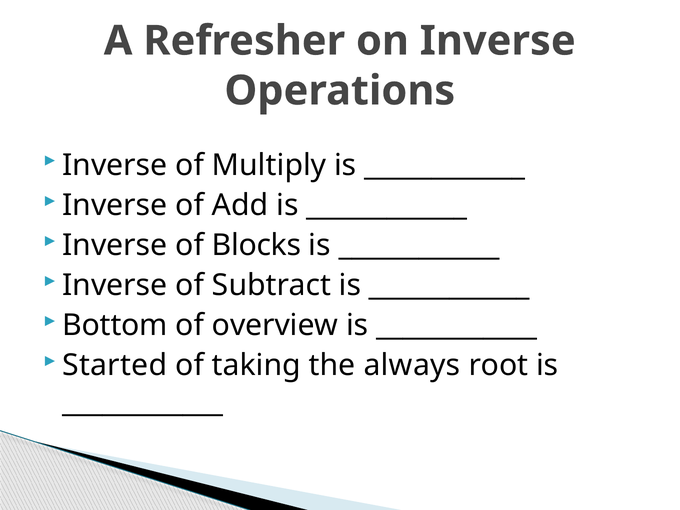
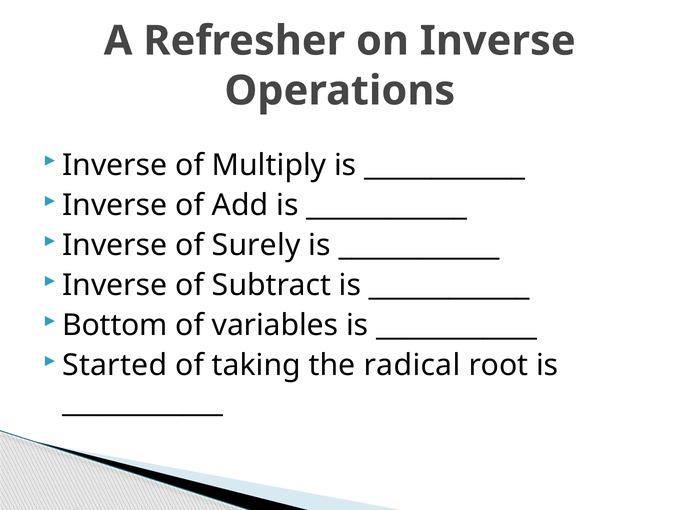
Blocks: Blocks -> Surely
overview: overview -> variables
always: always -> radical
